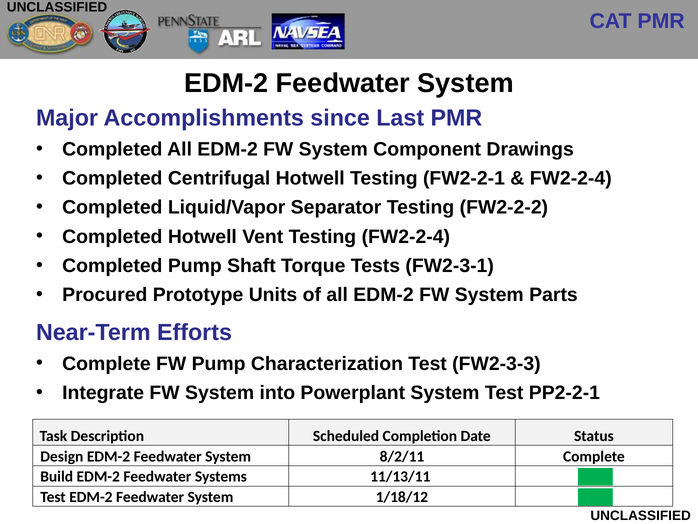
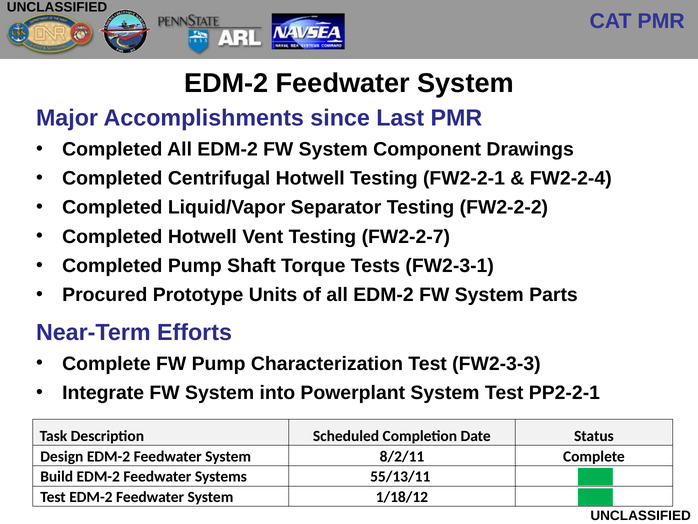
Testing FW2-2-4: FW2-2-4 -> FW2-2-7
11/13/11: 11/13/11 -> 55/13/11
